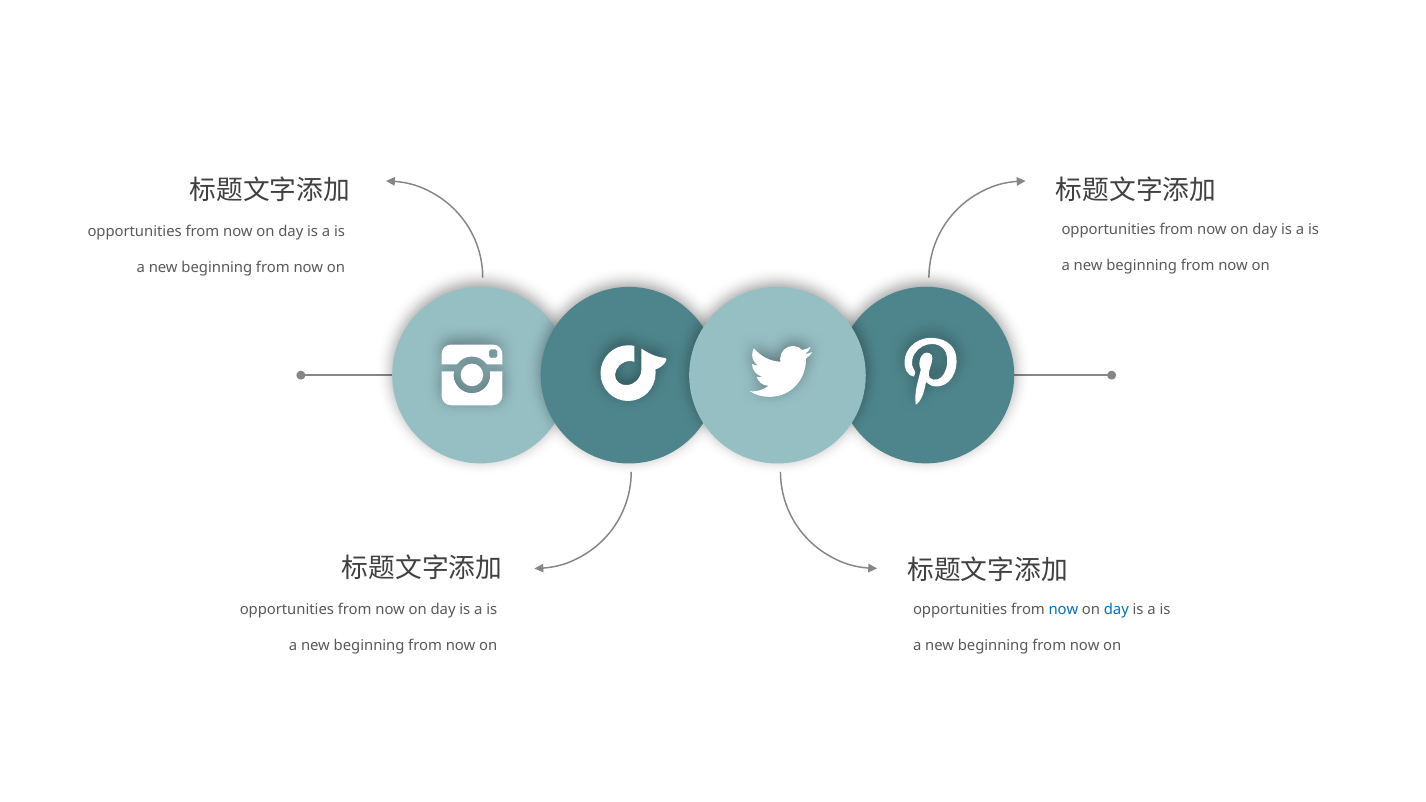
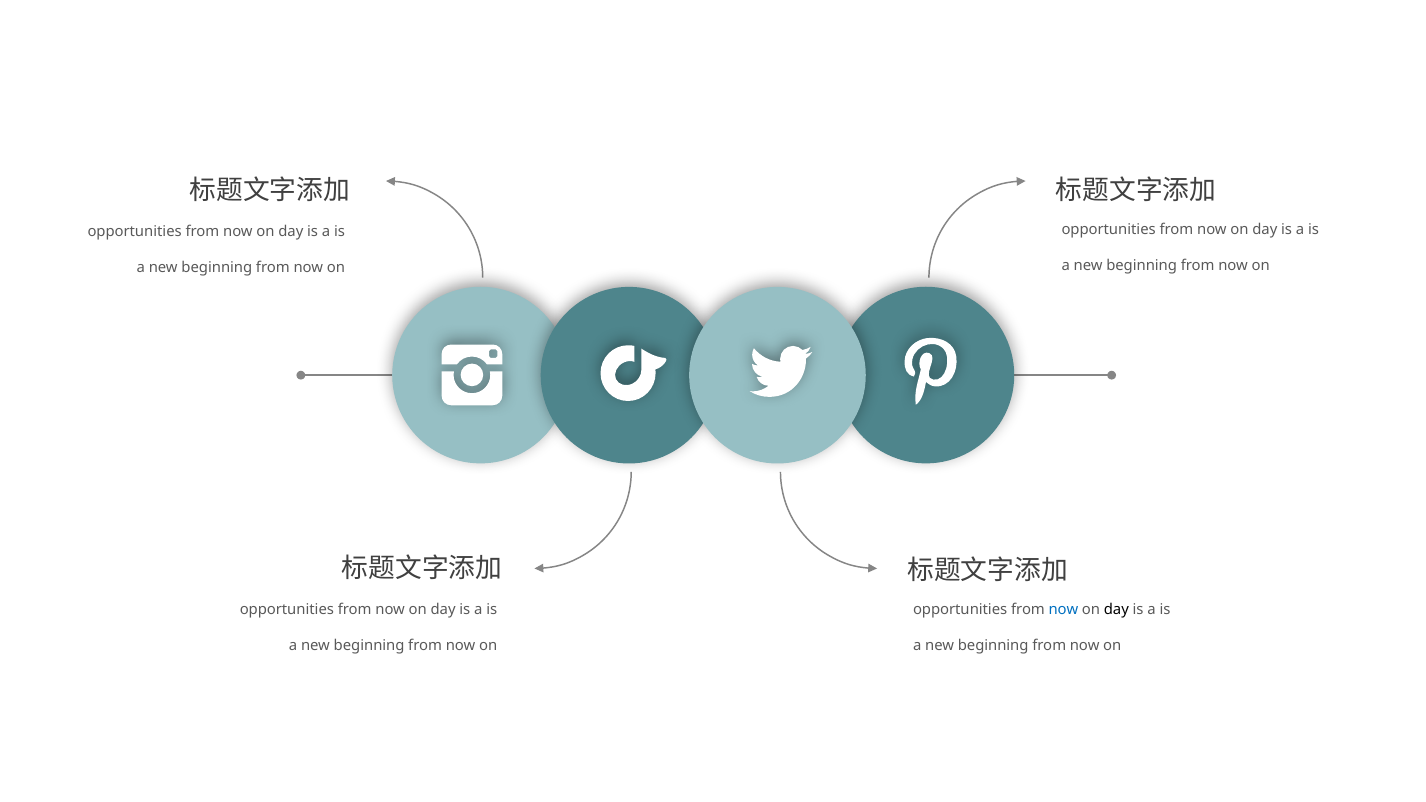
day at (1116, 610) colour: blue -> black
